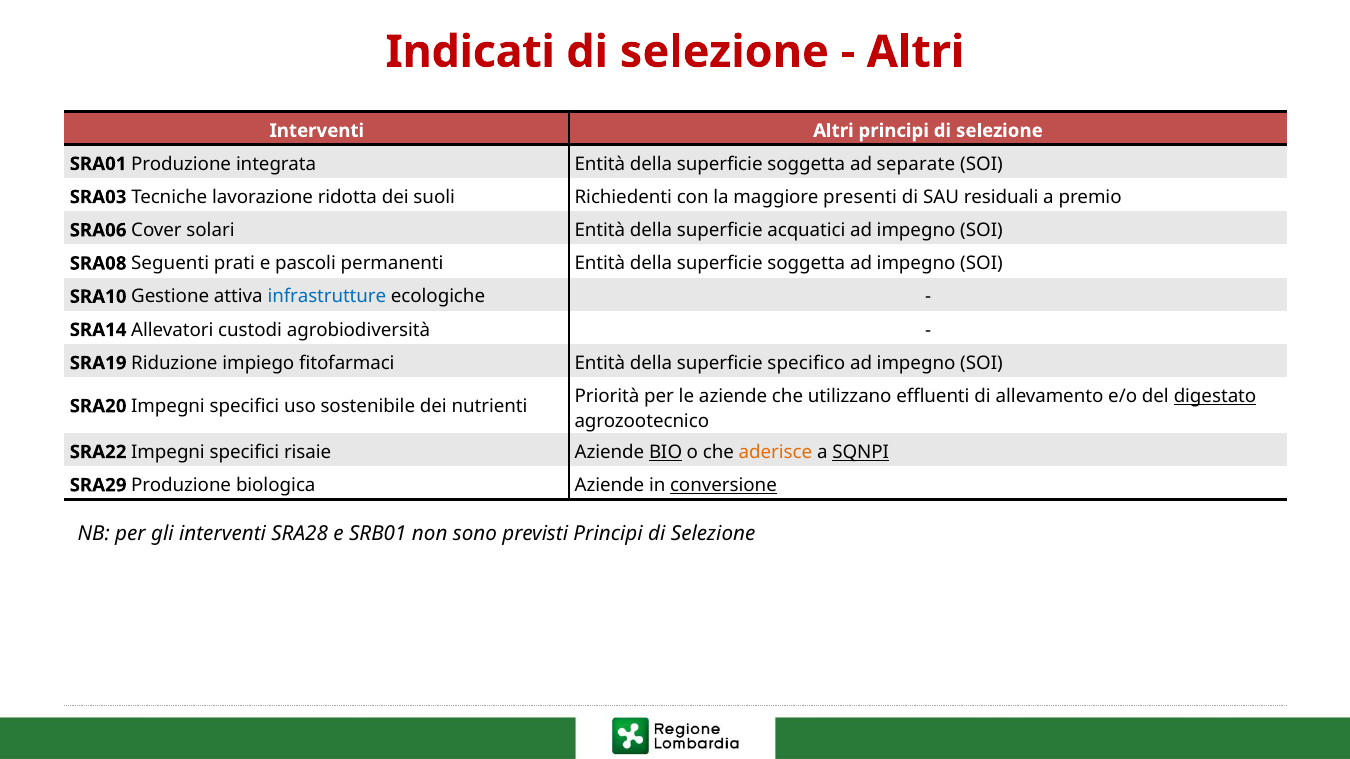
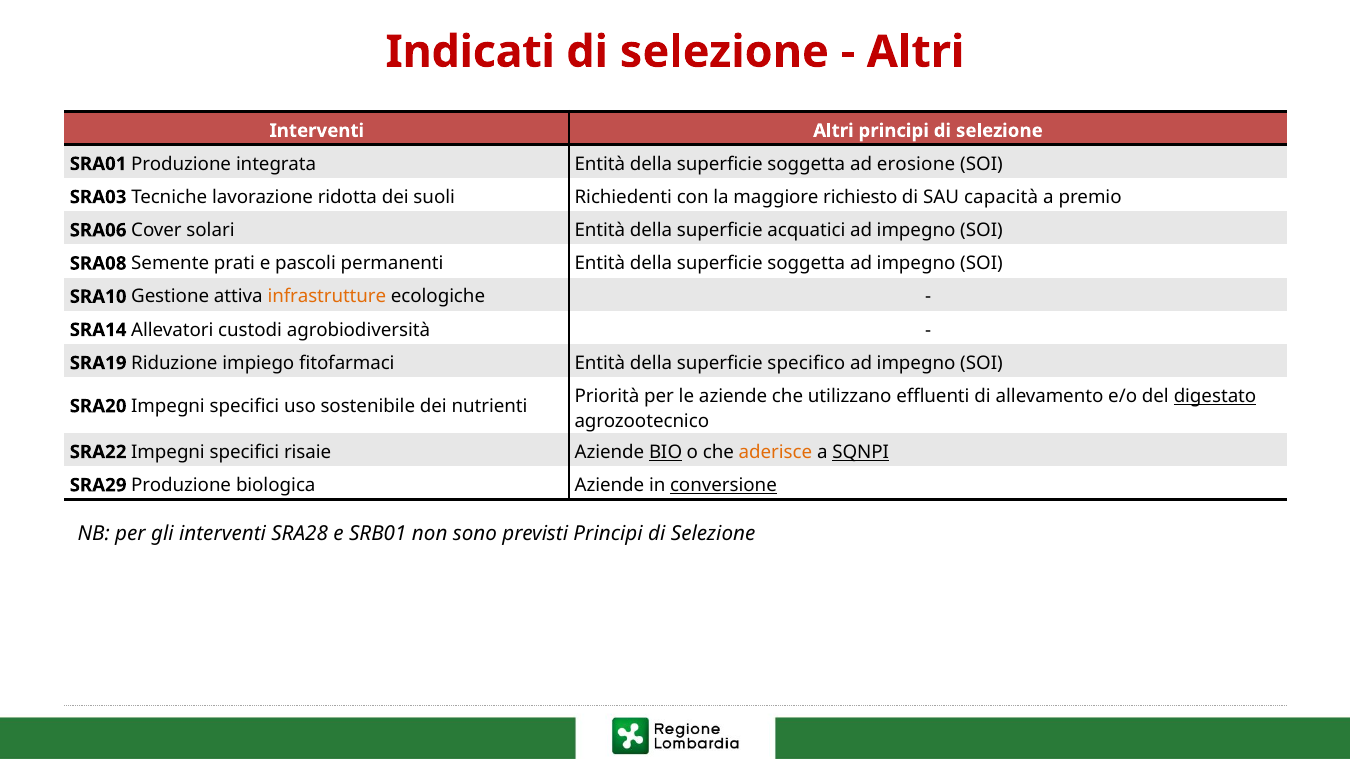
separate: separate -> erosione
presenti: presenti -> richiesto
residuali: residuali -> capacità
Seguenti: Seguenti -> Semente
infrastrutture colour: blue -> orange
